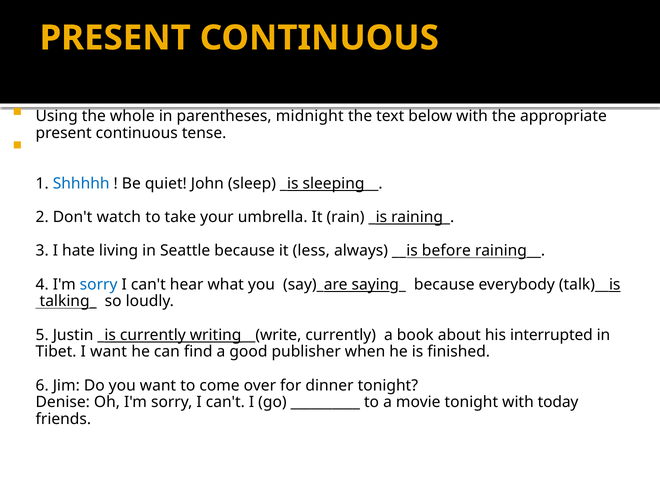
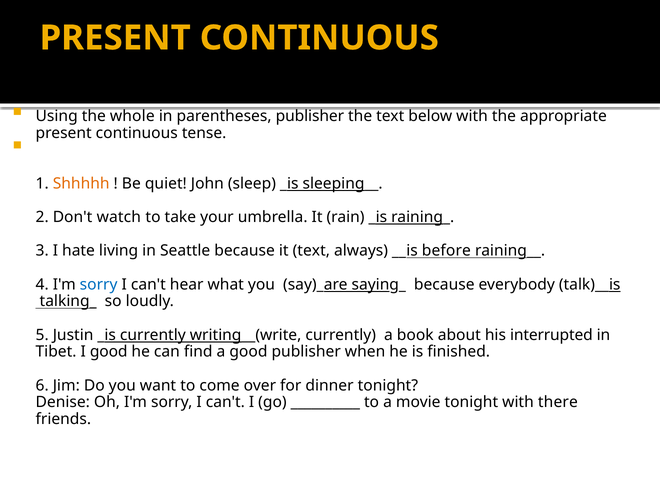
parentheses midnight: midnight -> publisher
Shhhhh colour: blue -> orange
it less: less -> text
I want: want -> good
today: today -> there
